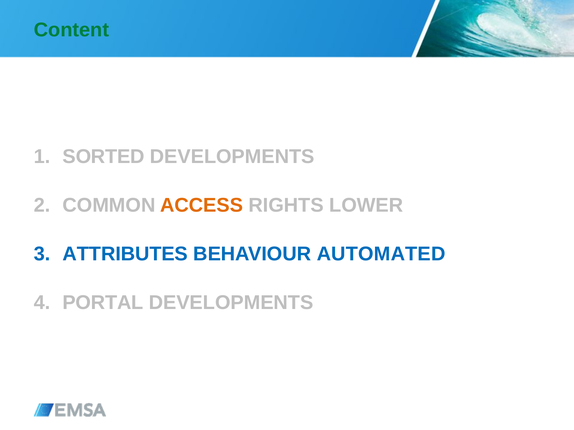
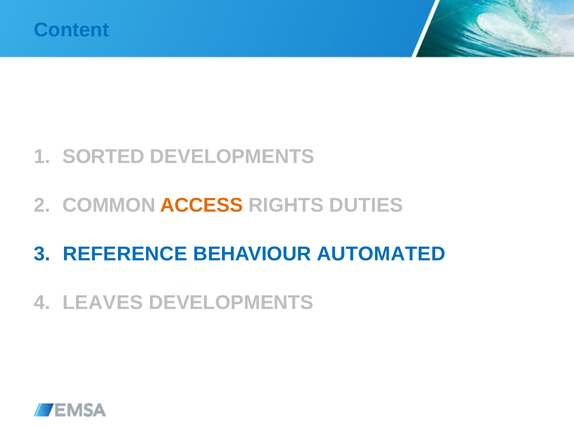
Content colour: green -> blue
LOWER: LOWER -> DUTIES
ATTRIBUTES: ATTRIBUTES -> REFERENCE
PORTAL: PORTAL -> LEAVES
